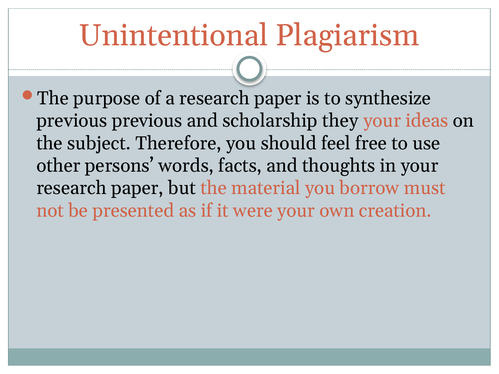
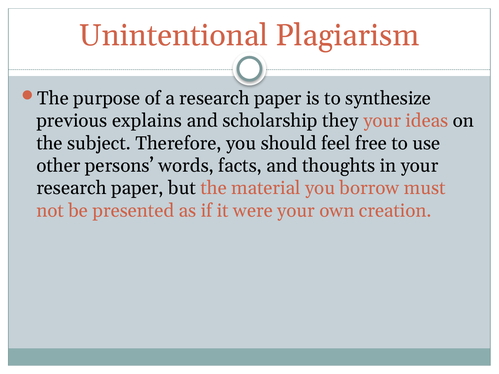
previous previous: previous -> explains
